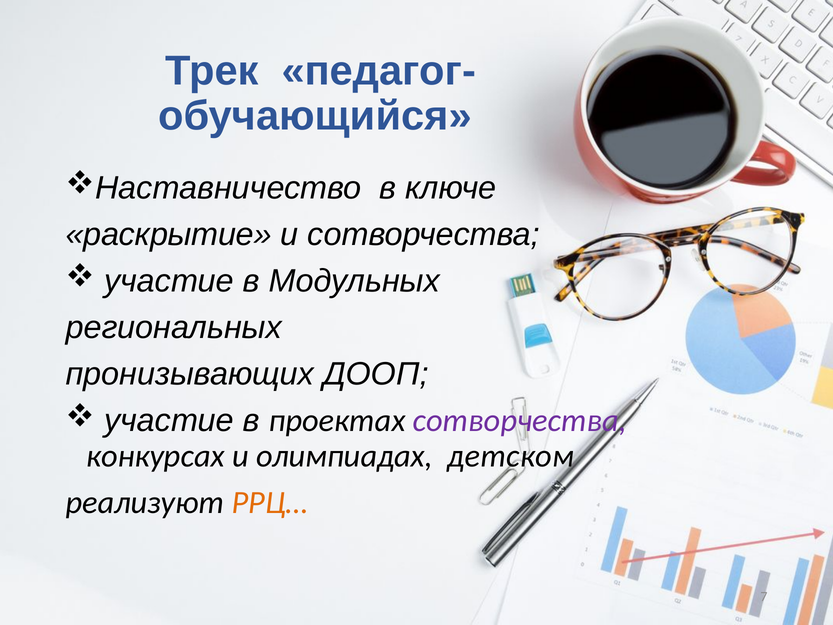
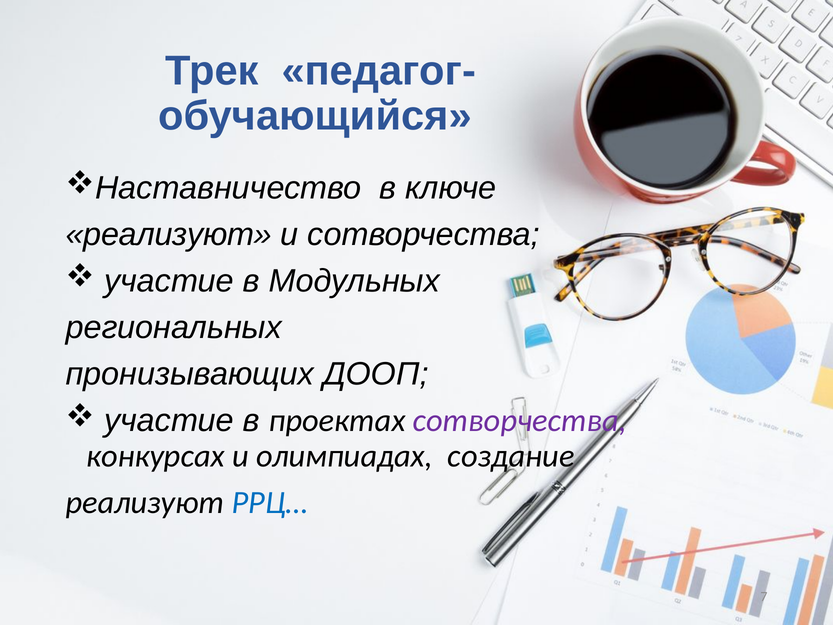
раскрытие at (169, 234): раскрытие -> реализуют
детском: детском -> создание
РРЦ… colour: orange -> blue
